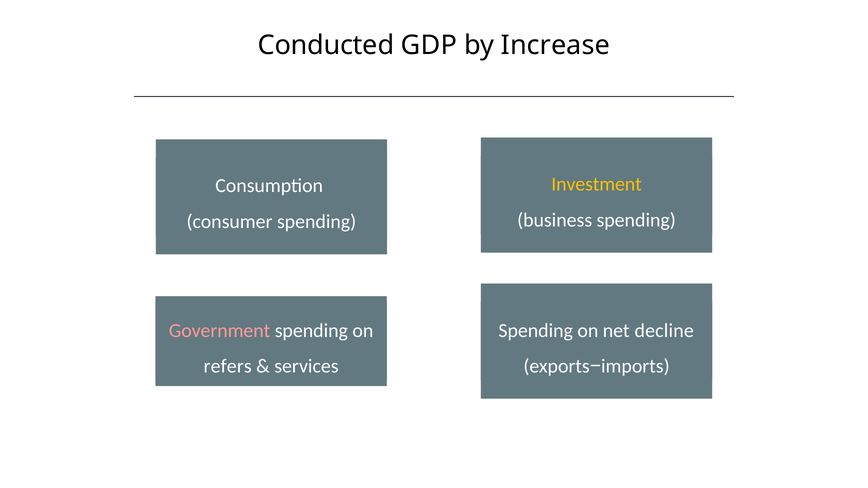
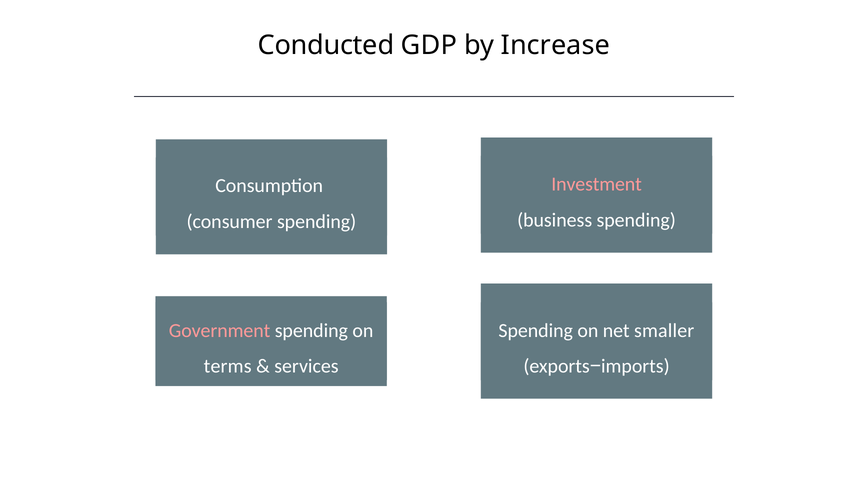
Investment colour: yellow -> pink
decline: decline -> smaller
refers: refers -> terms
